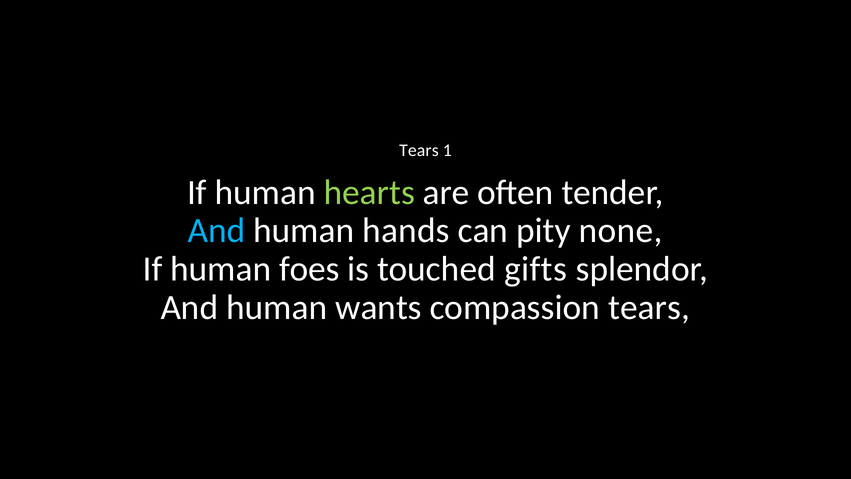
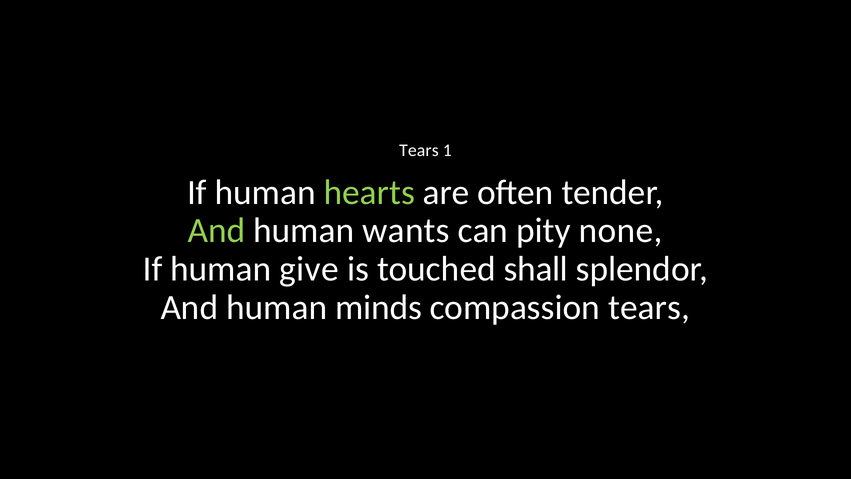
And at (217, 231) colour: light blue -> light green
hands: hands -> wants
foes: foes -> give
gifts: gifts -> shall
wants: wants -> minds
